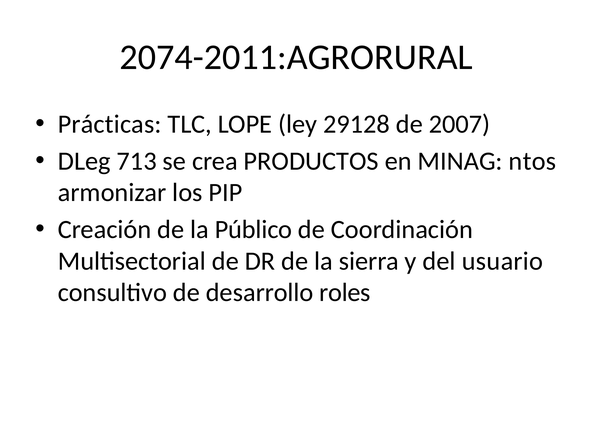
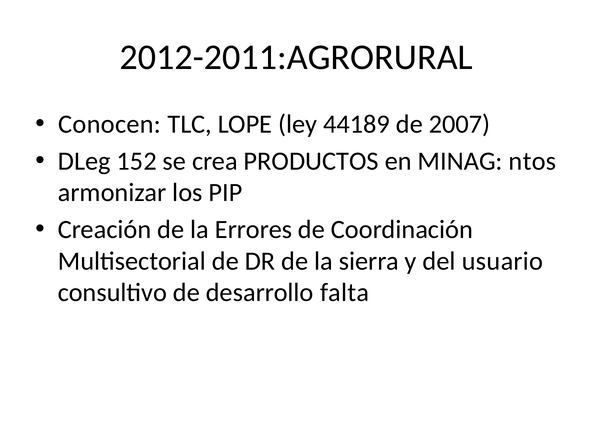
2074-2011:AGRORURAL: 2074-2011:AGRORURAL -> 2012-2011:AGRORURAL
Prácticas: Prácticas -> Conocen
29128: 29128 -> 44189
713: 713 -> 152
Público: Público -> Errores
roles: roles -> falta
